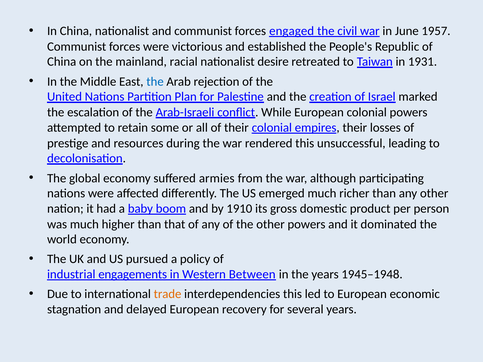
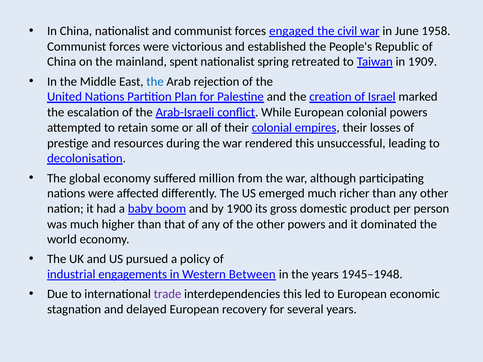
1957: 1957 -> 1958
racial: racial -> spent
desire: desire -> spring
1931: 1931 -> 1909
armies: armies -> million
1910: 1910 -> 1900
trade colour: orange -> purple
